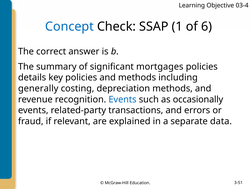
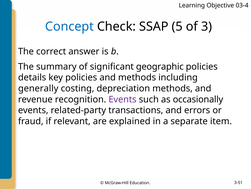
1: 1 -> 5
6: 6 -> 3
mortgages: mortgages -> geographic
Events at (122, 99) colour: blue -> purple
data: data -> item
